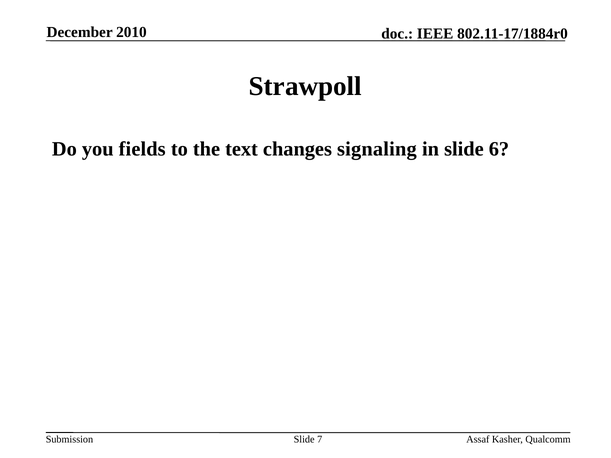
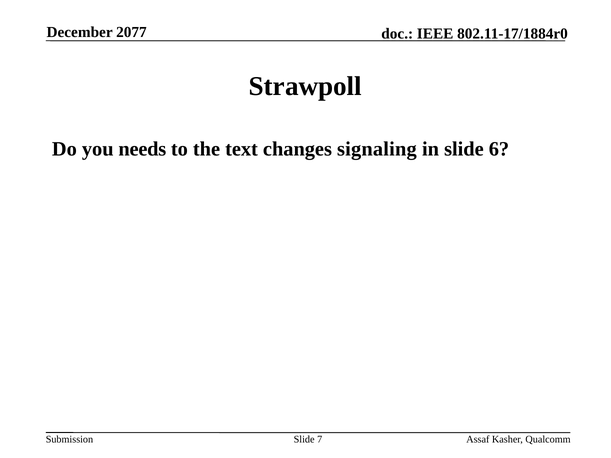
2010: 2010 -> 2077
fields: fields -> needs
